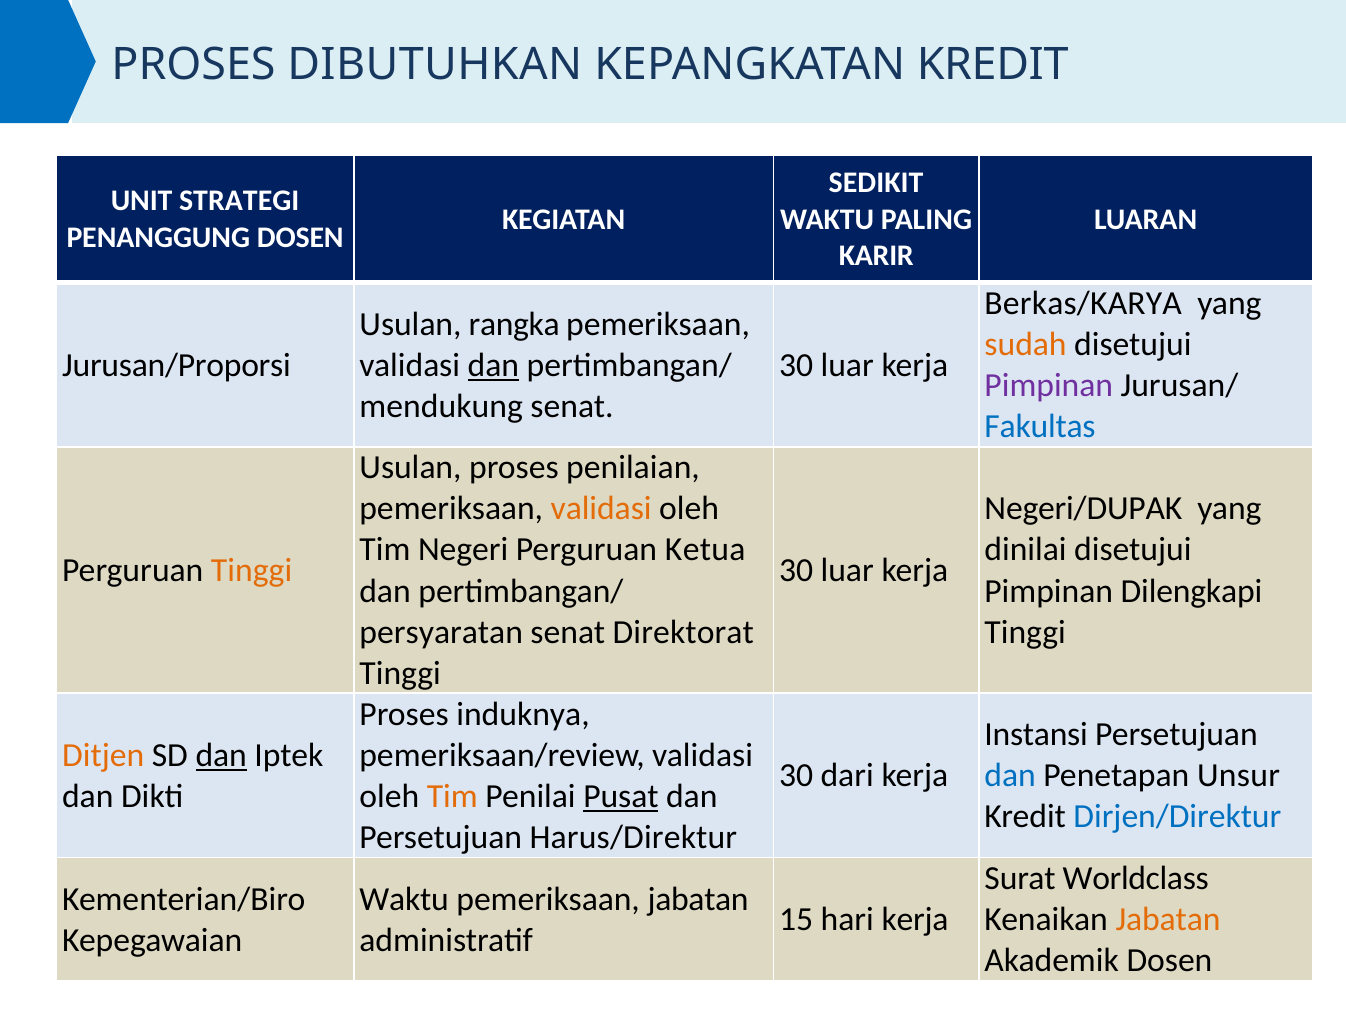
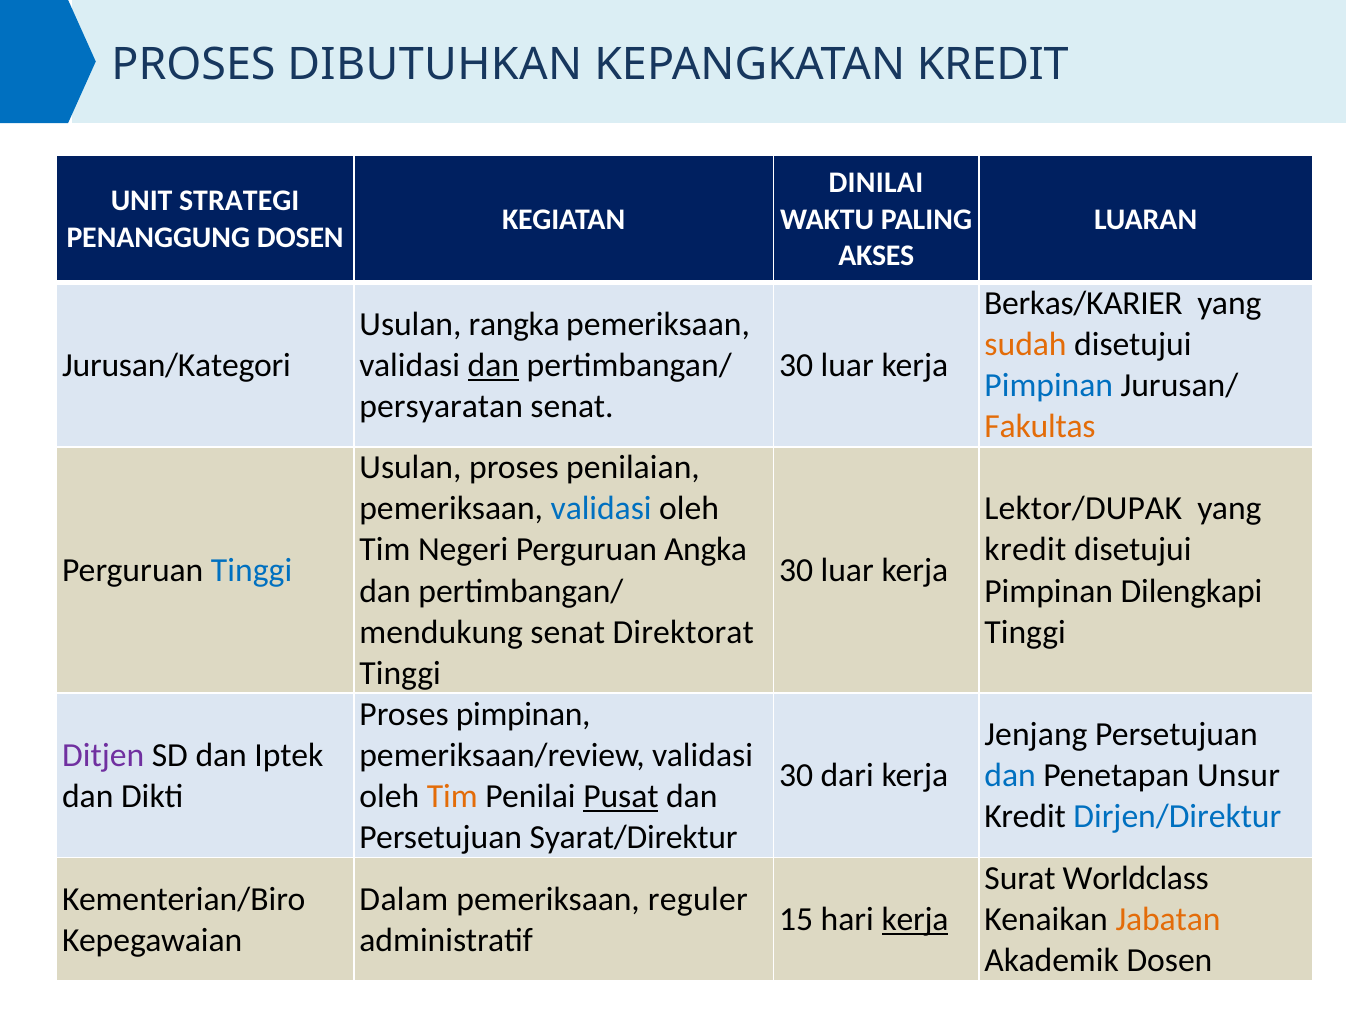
SEDIKIT: SEDIKIT -> DINILAI
KARIR: KARIR -> AKSES
Berkas/KARYA: Berkas/KARYA -> Berkas/KARIER
Jurusan/Proporsi: Jurusan/Proporsi -> Jurusan/Kategori
Pimpinan at (1049, 386) colour: purple -> blue
mendukung: mendukung -> persyaratan
Fakultas colour: blue -> orange
validasi at (601, 509) colour: orange -> blue
Negeri/DUPAK: Negeri/DUPAK -> Lektor/DUPAK
Ketua: Ketua -> Angka
dinilai at (1026, 550): dinilai -> kredit
Tinggi at (252, 571) colour: orange -> blue
persyaratan: persyaratan -> mendukung
Proses induknya: induknya -> pimpinan
Instansi: Instansi -> Jenjang
Ditjen colour: orange -> purple
dan at (221, 756) underline: present -> none
Harus/Direktur: Harus/Direktur -> Syarat/Direktur
Waktu at (404, 899): Waktu -> Dalam
pemeriksaan jabatan: jabatan -> reguler
kerja at (915, 920) underline: none -> present
